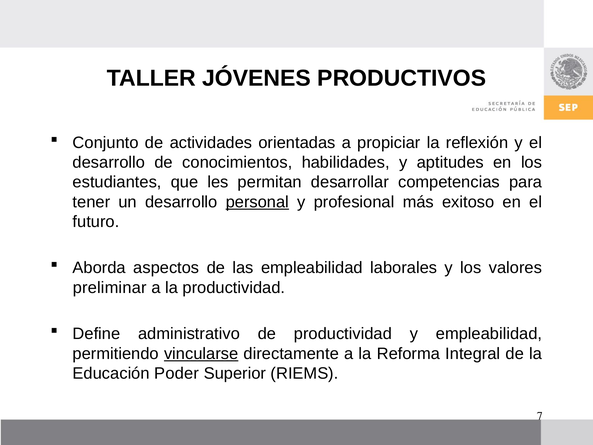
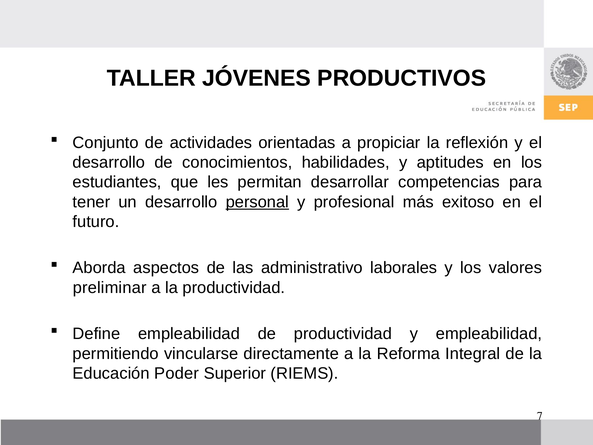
las empleabilidad: empleabilidad -> administrativo
Define administrativo: administrativo -> empleabilidad
vincularse underline: present -> none
